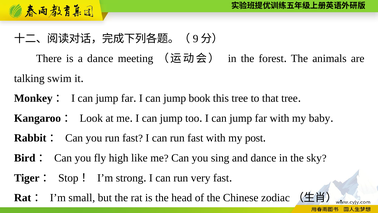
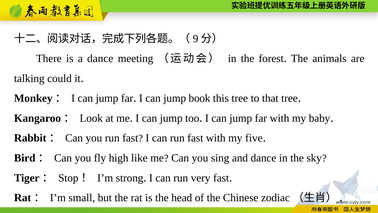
swim: swim -> could
post: post -> five
